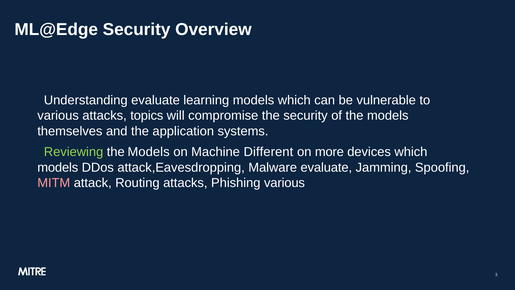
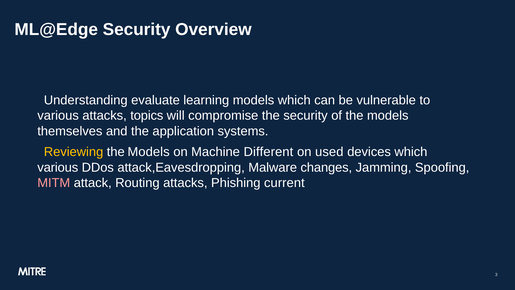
Reviewing colour: light green -> yellow
more: more -> used
models at (58, 167): models -> various
Malware evaluate: evaluate -> changes
Phishing various: various -> current
